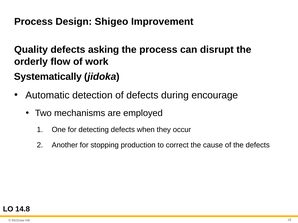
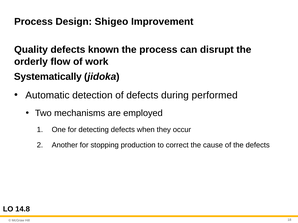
asking: asking -> known
encourage: encourage -> performed
